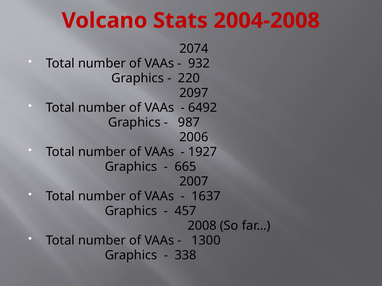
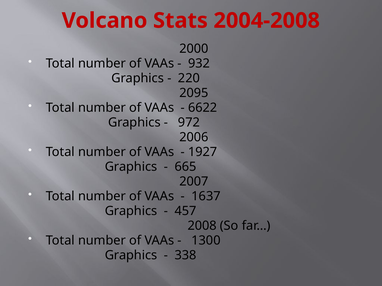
2074: 2074 -> 2000
2097: 2097 -> 2095
6492: 6492 -> 6622
987: 987 -> 972
